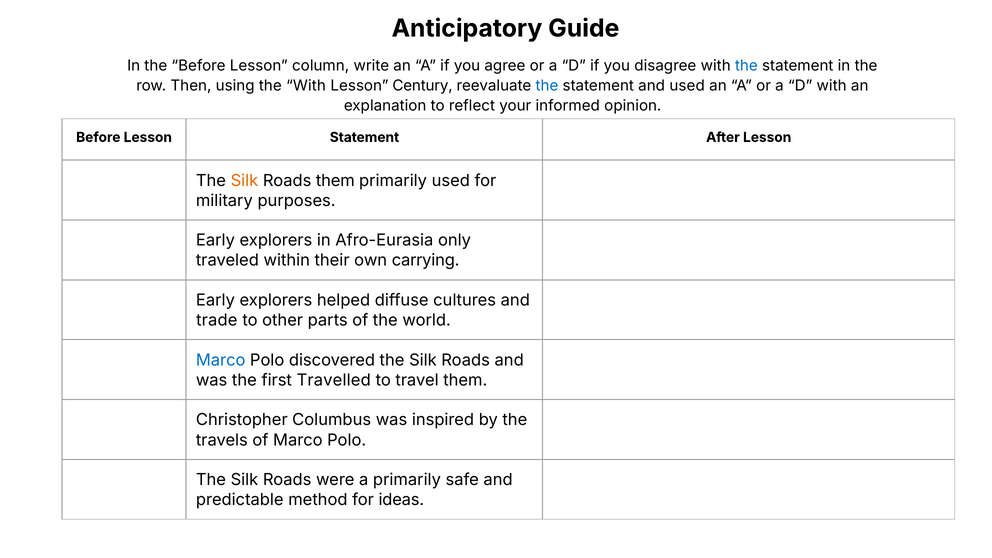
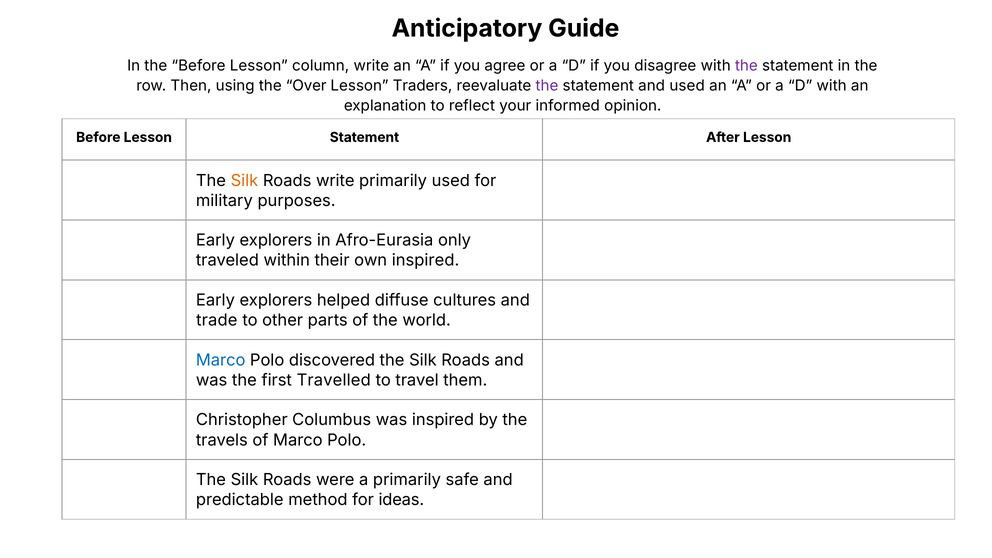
the at (746, 66) colour: blue -> purple
the With: With -> Over
Century: Century -> Traders
the at (547, 86) colour: blue -> purple
Roads them: them -> write
own carrying: carrying -> inspired
